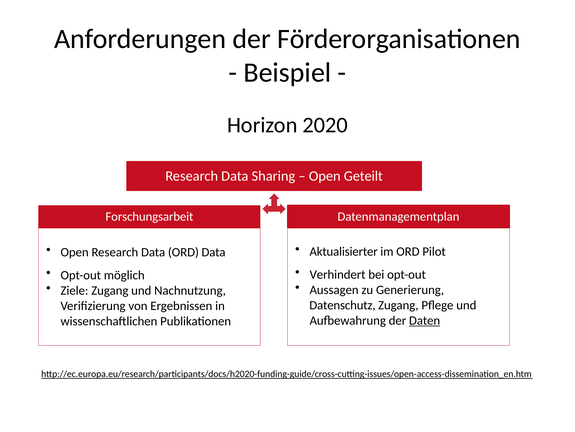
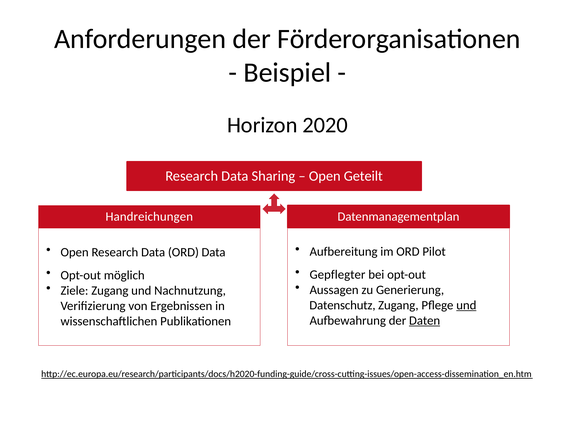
Forschungsarbeit: Forschungsarbeit -> Handreichungen
Aktualisierter: Aktualisierter -> Aufbereitung
Verhindert: Verhindert -> Gepflegter
und at (466, 305) underline: none -> present
